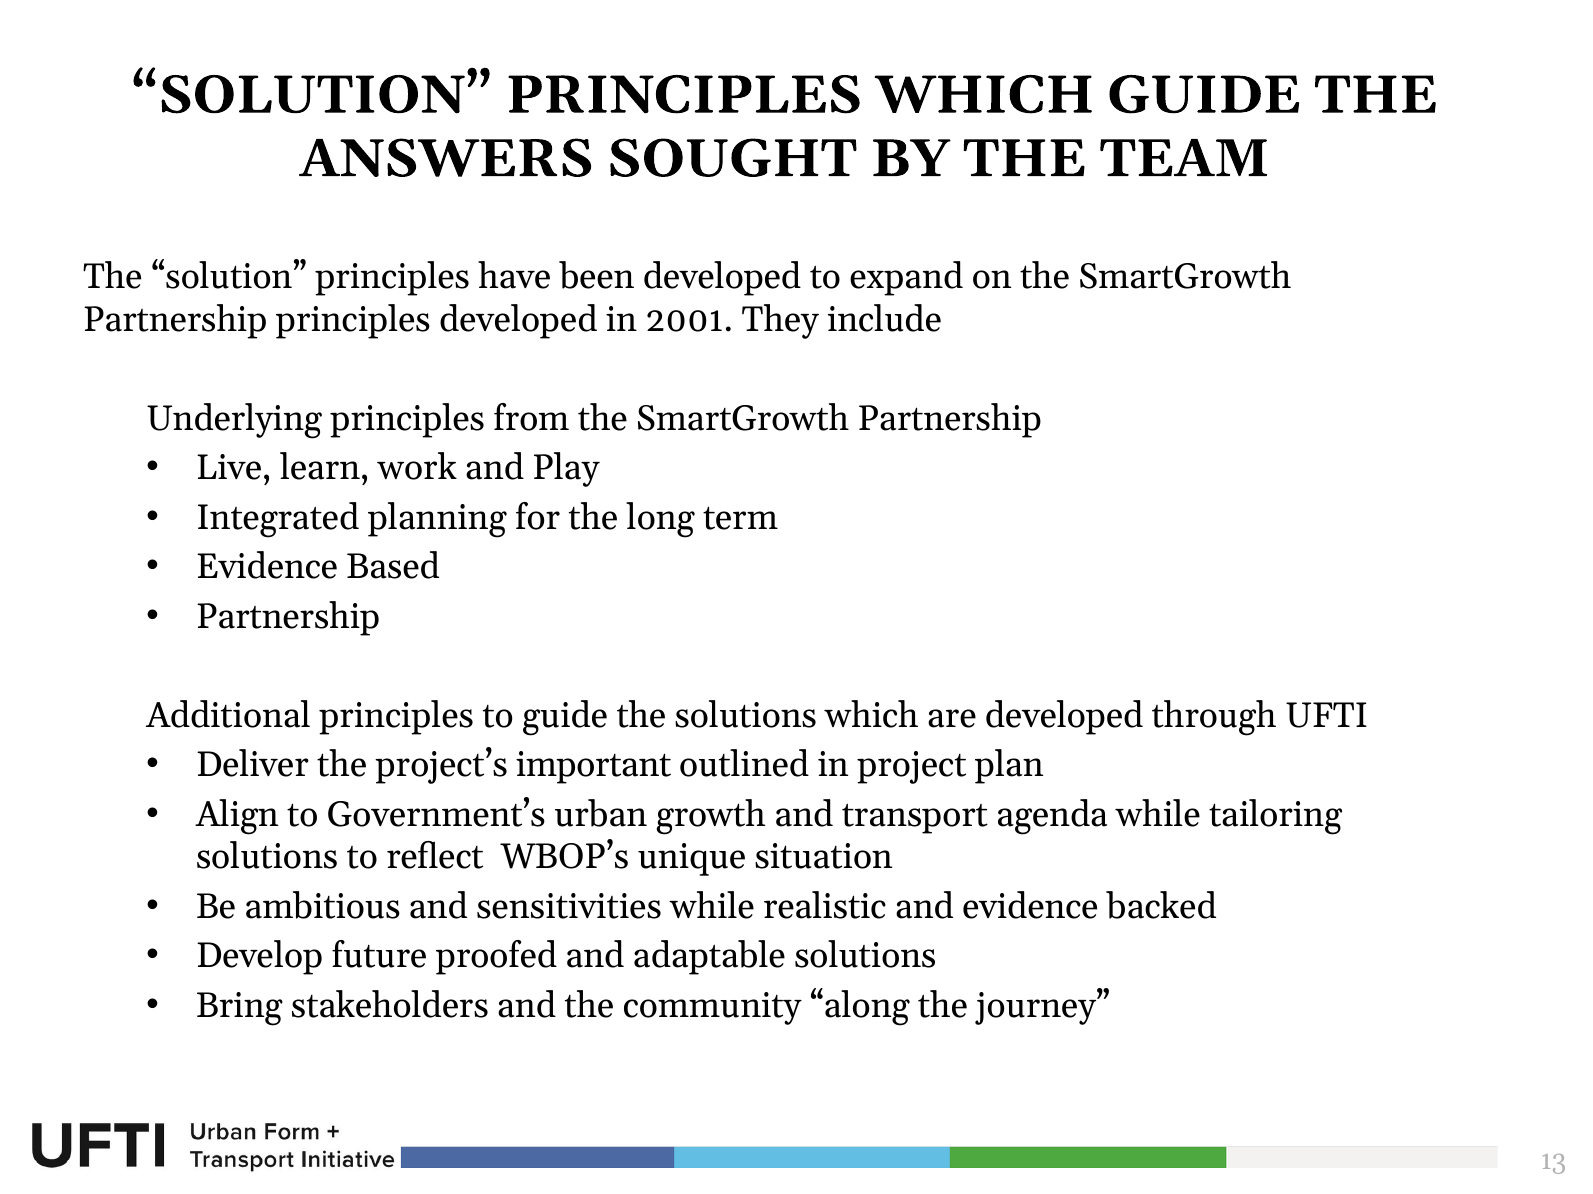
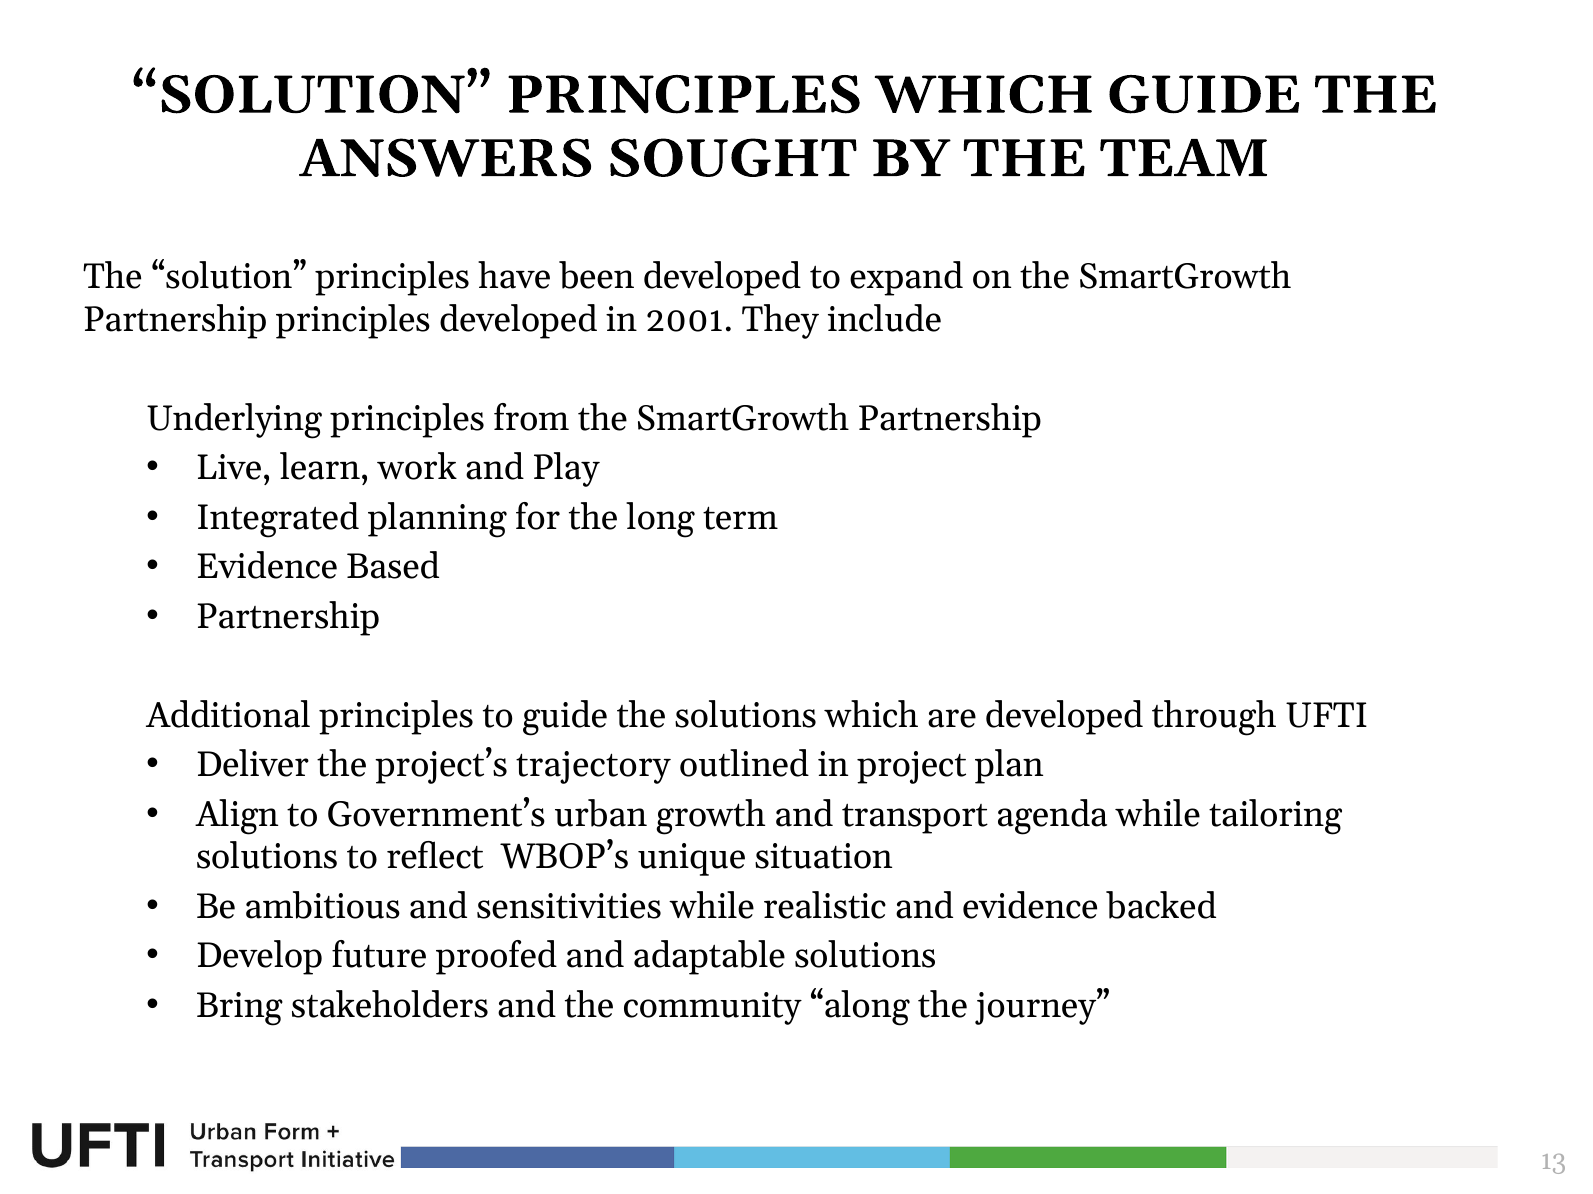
important: important -> trajectory
